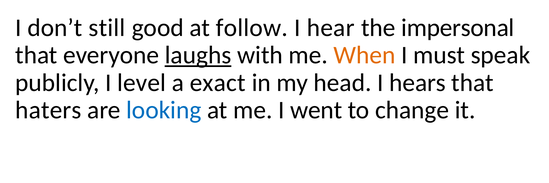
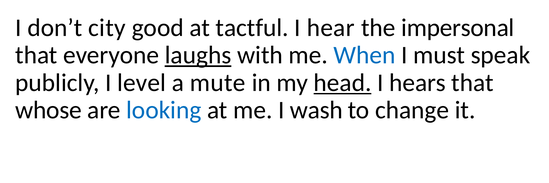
still: still -> city
follow: follow -> tactful
When colour: orange -> blue
exact: exact -> mute
head underline: none -> present
haters: haters -> whose
went: went -> wash
